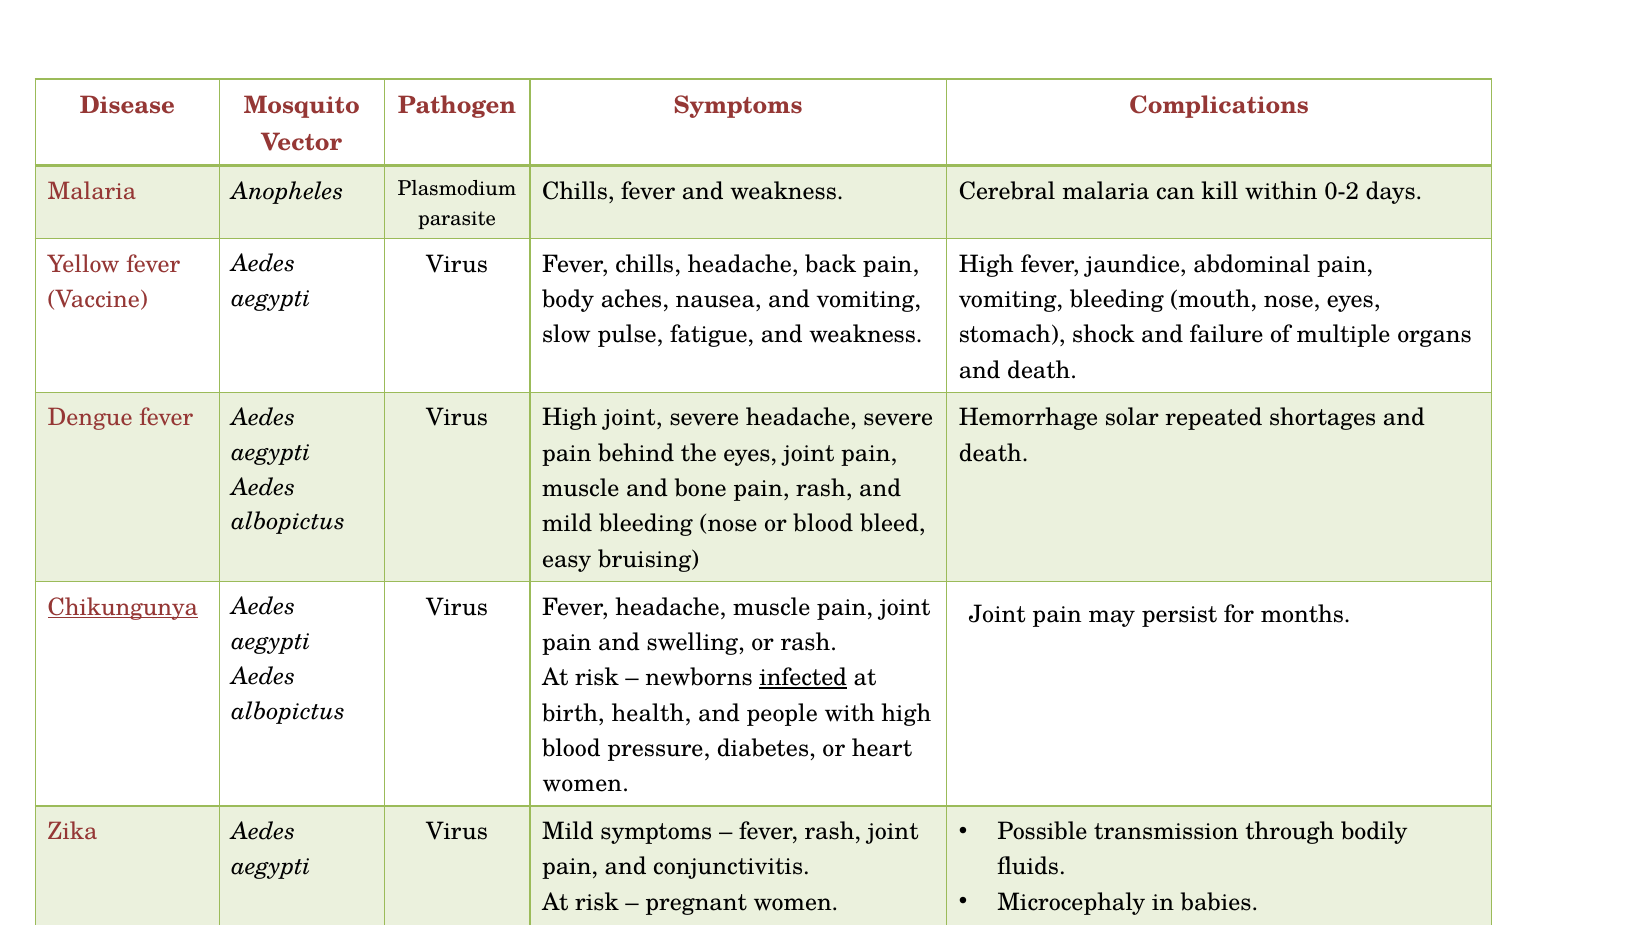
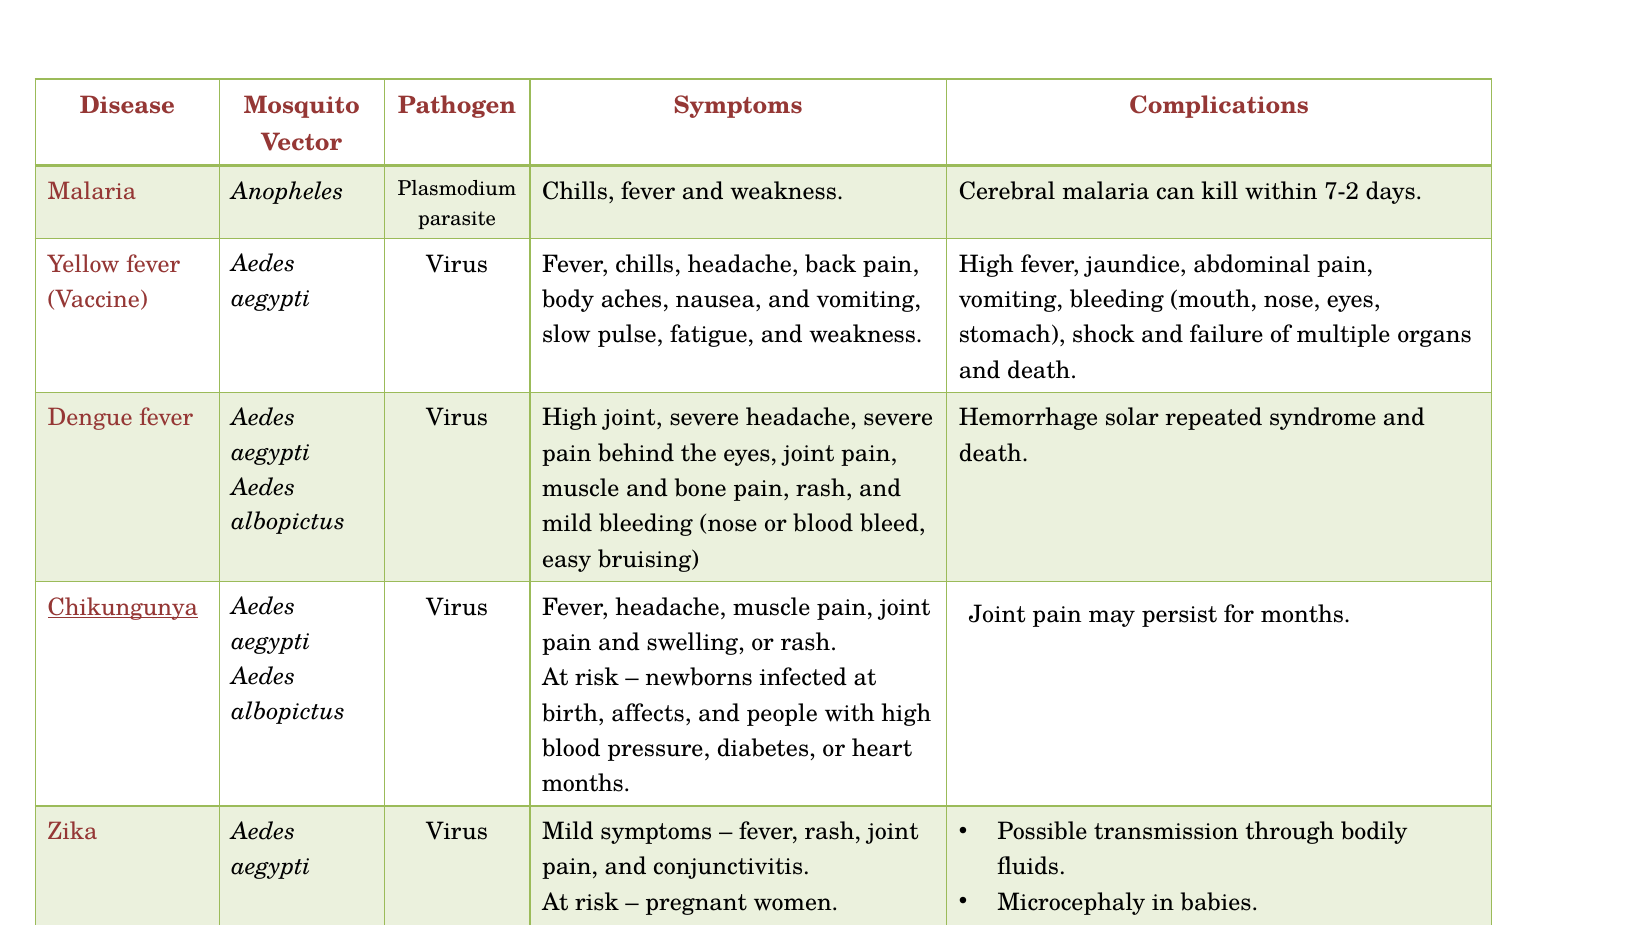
0-2: 0-2 -> 7-2
repeated shortages: shortages -> syndrome
infected underline: present -> none
health: health -> affects
women at (586, 784): women -> months
